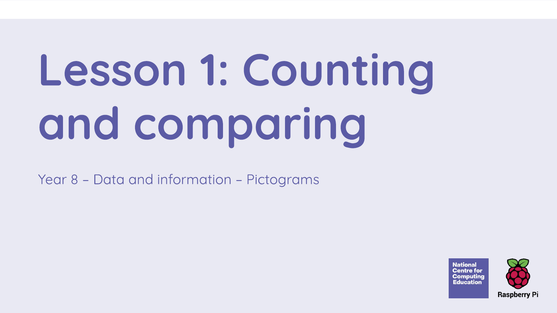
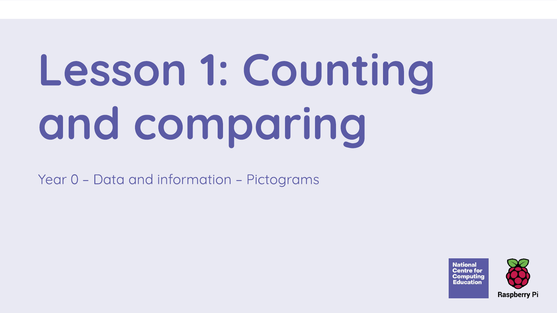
8: 8 -> 0
